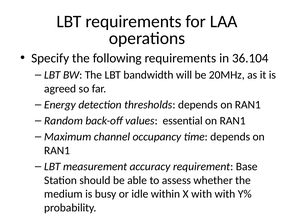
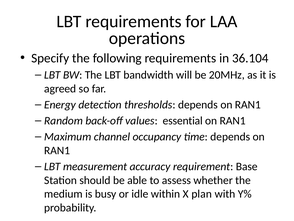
X with: with -> plan
